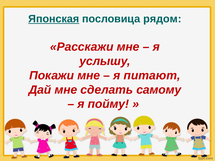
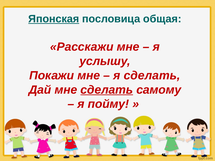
рядом: рядом -> общая
я питают: питают -> сделать
сделать at (107, 90) underline: none -> present
